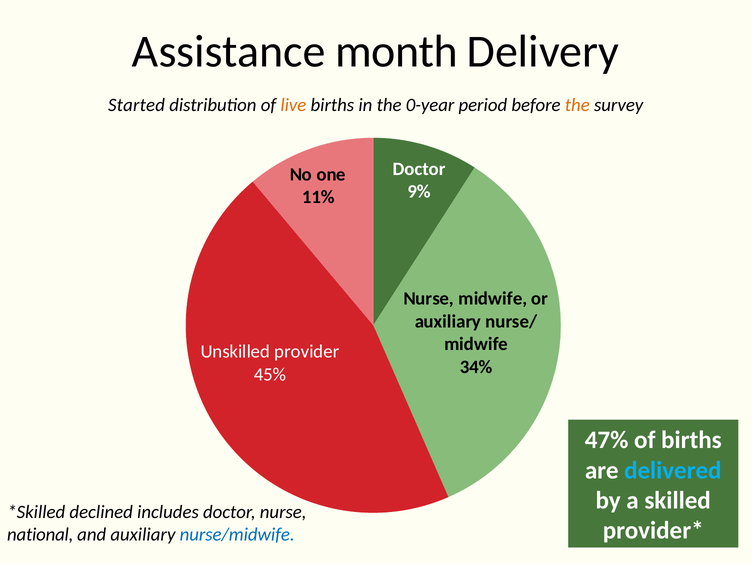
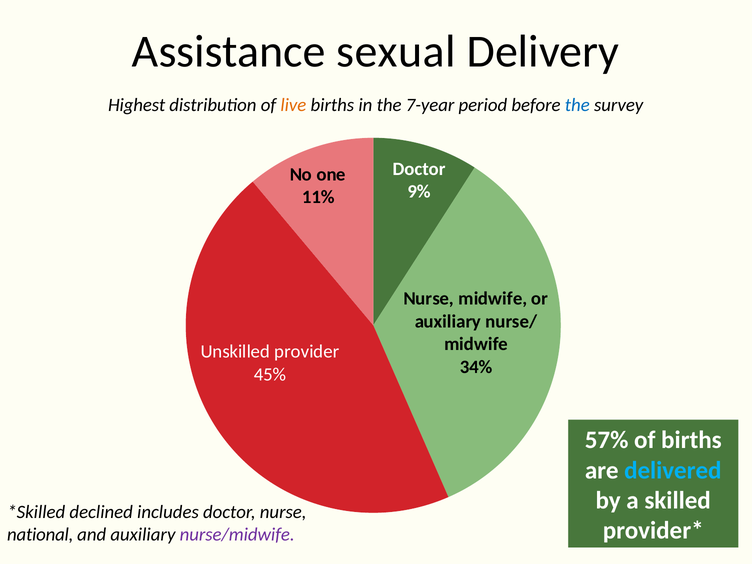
month: month -> sexual
Started: Started -> Highest
0-year: 0-year -> 7-year
the at (577, 105) colour: orange -> blue
47%: 47% -> 57%
nurse/midwife colour: blue -> purple
